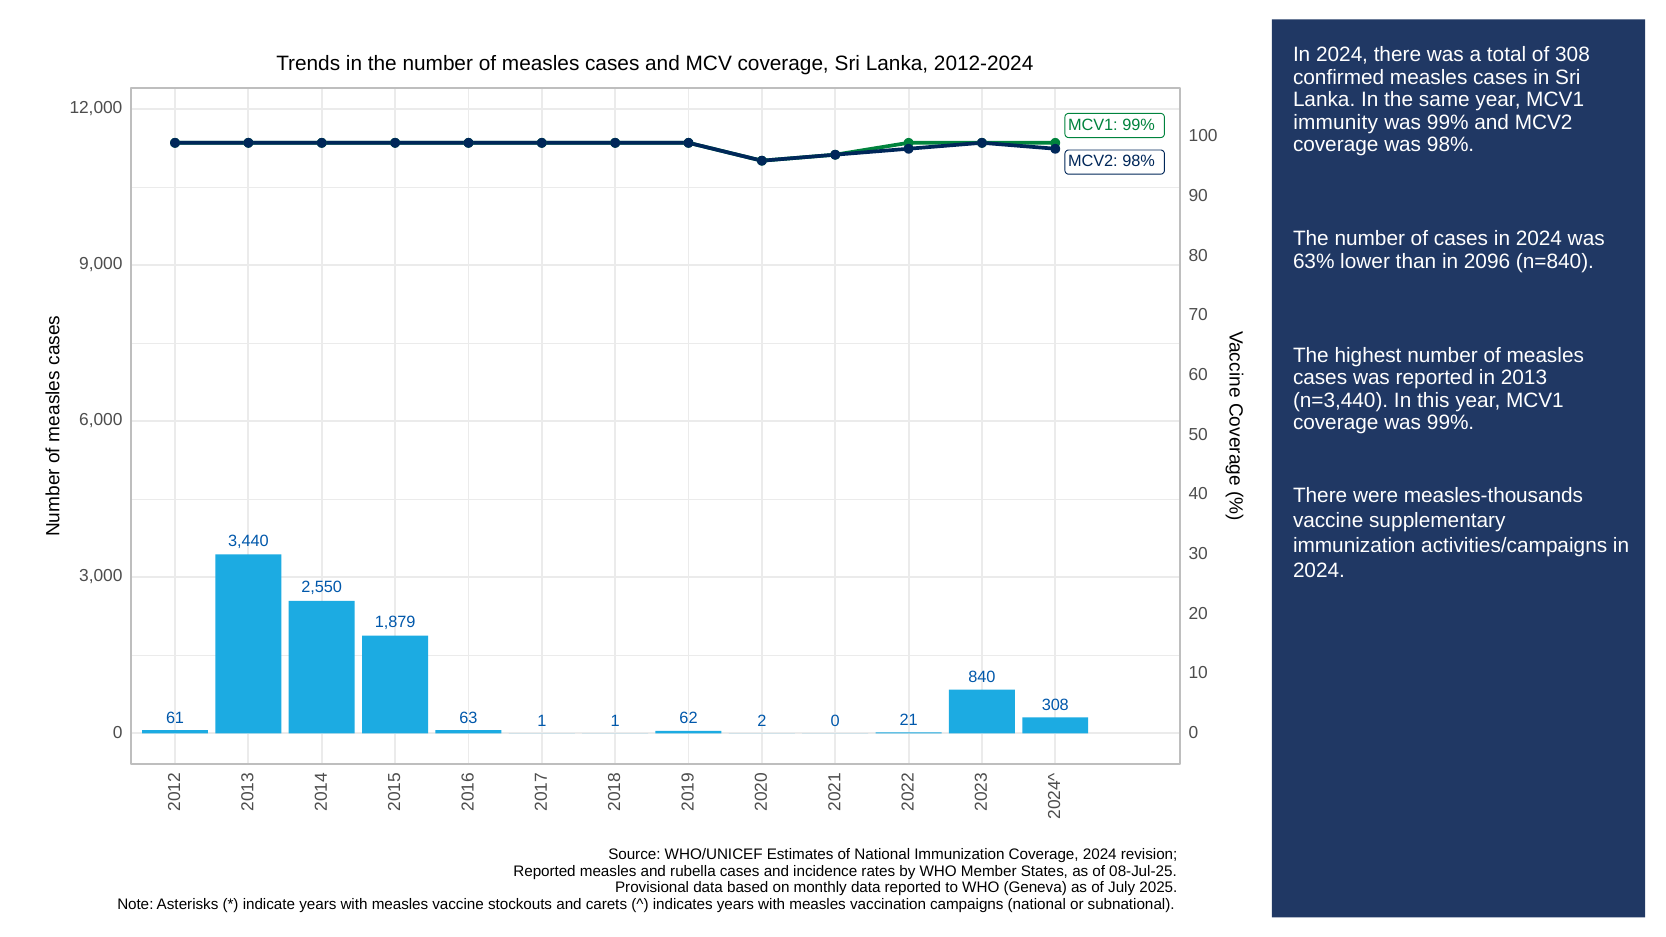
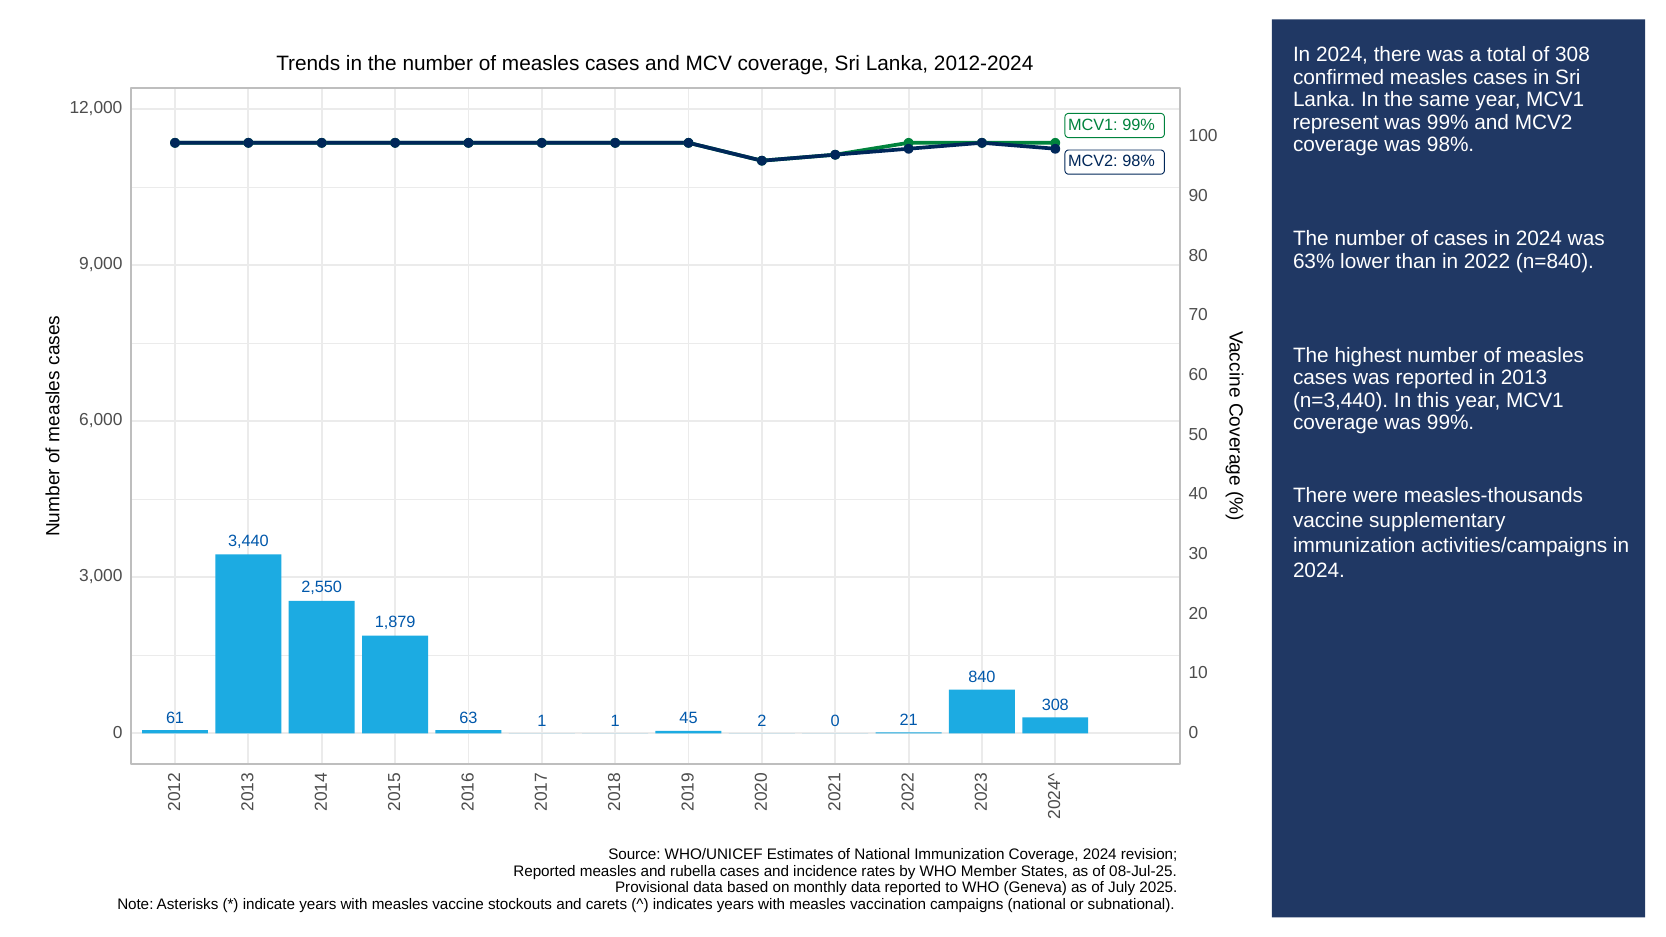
immunity: immunity -> represent
2096: 2096 -> 2022
62: 62 -> 45
